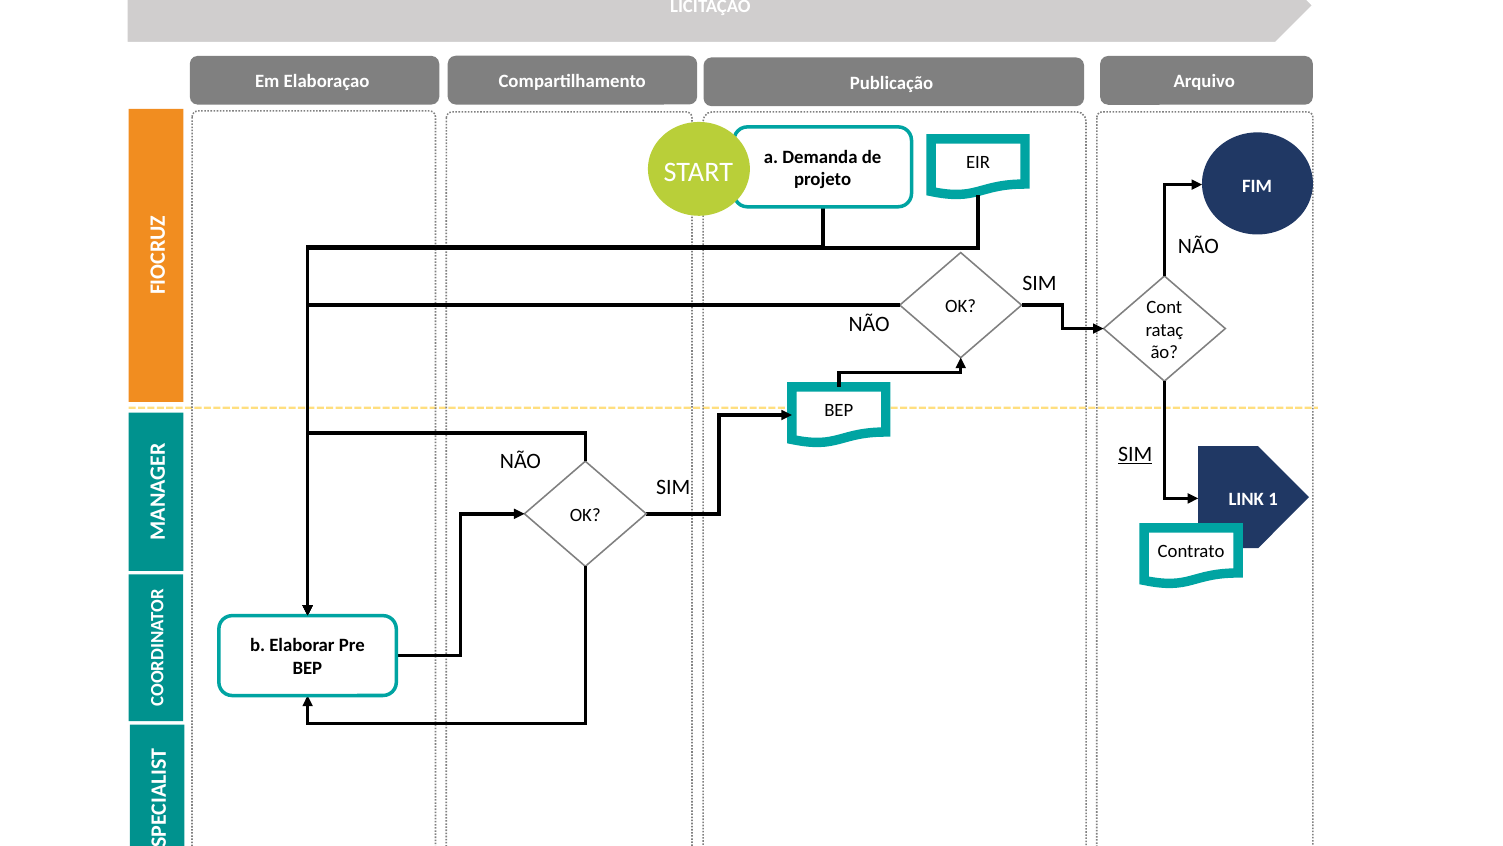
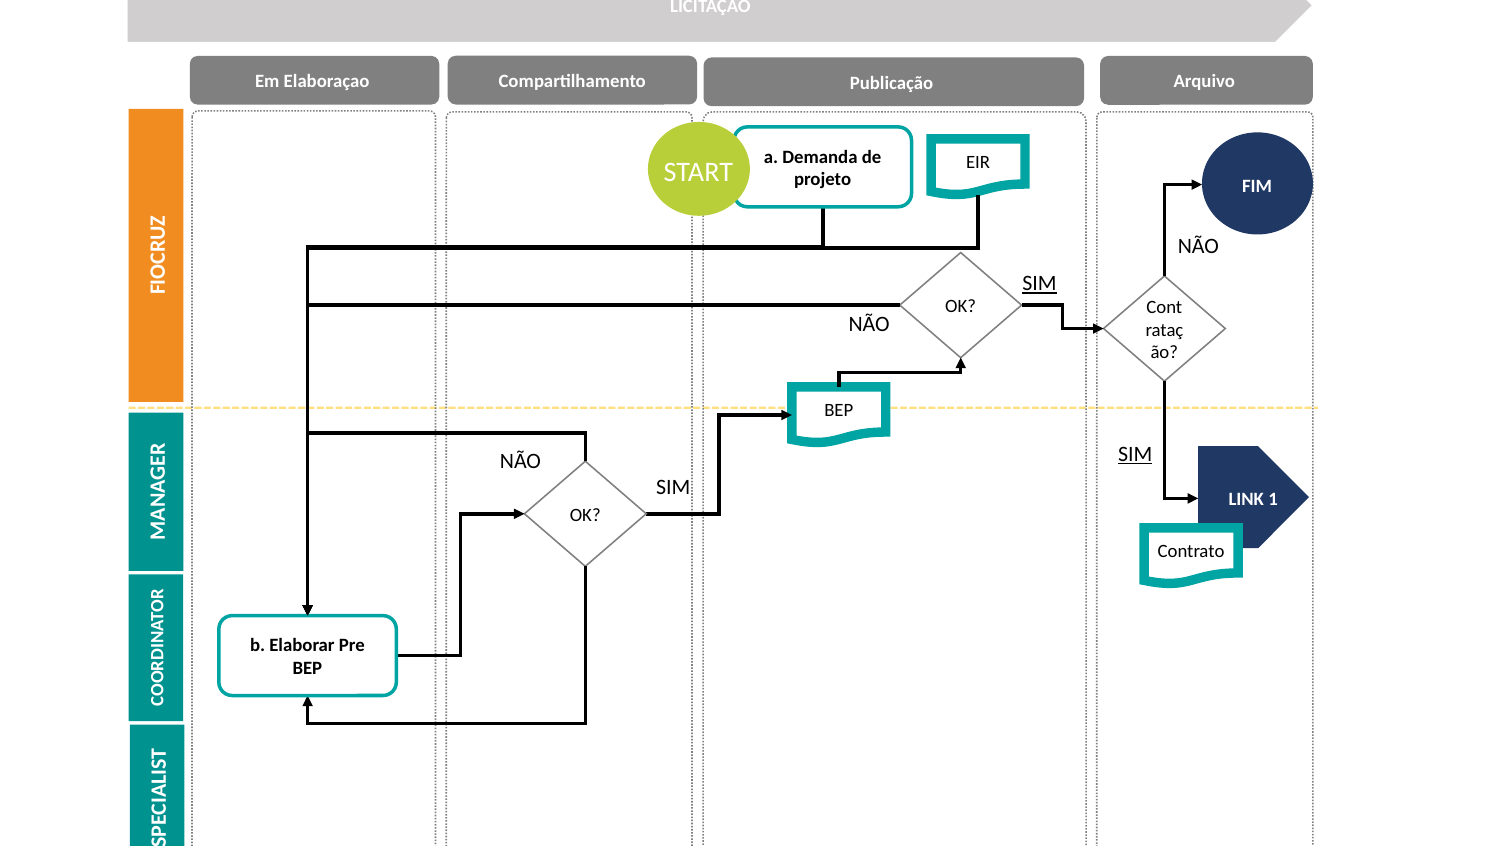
SIM at (1039, 283) underline: none -> present
